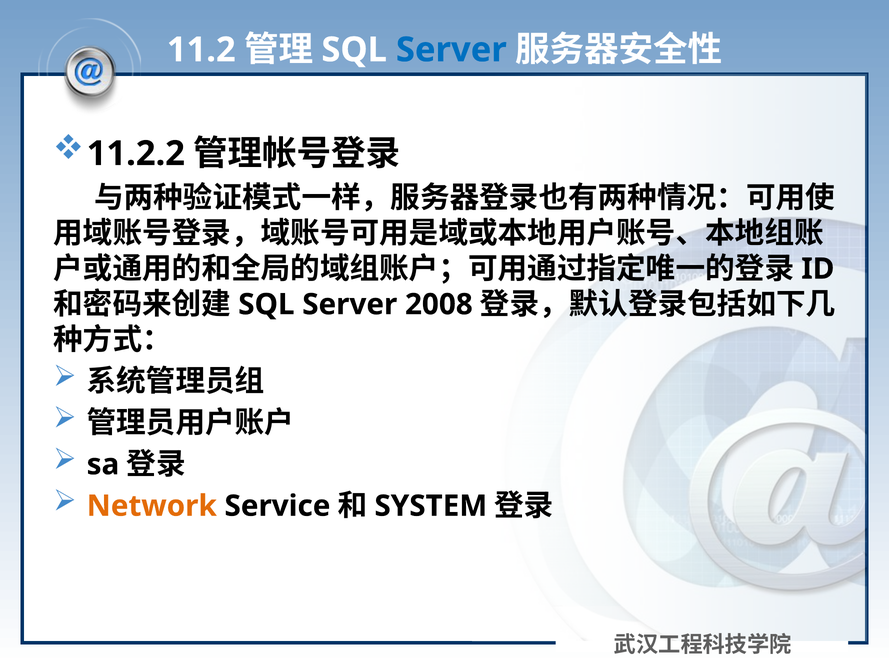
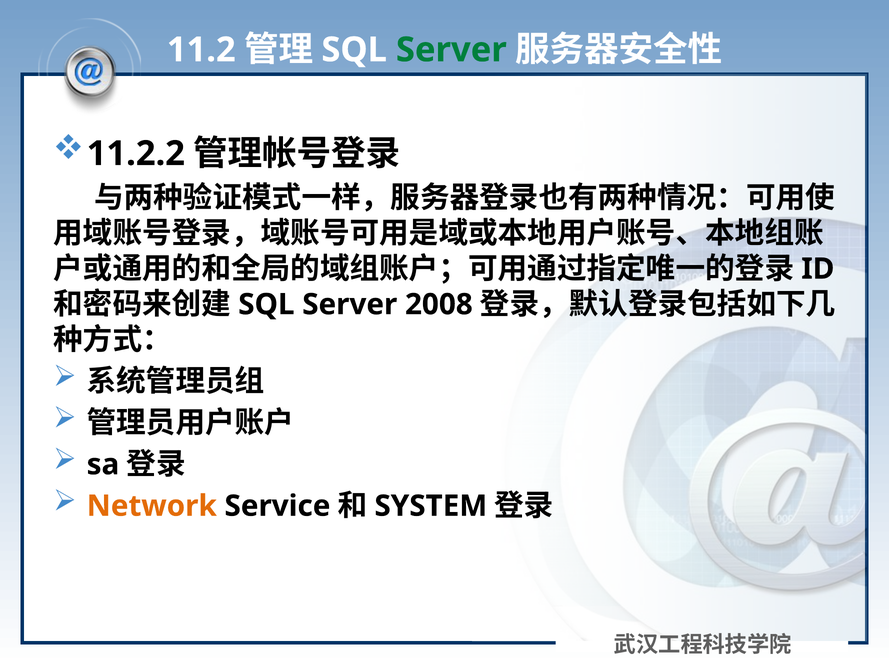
Server at (451, 50) colour: blue -> green
